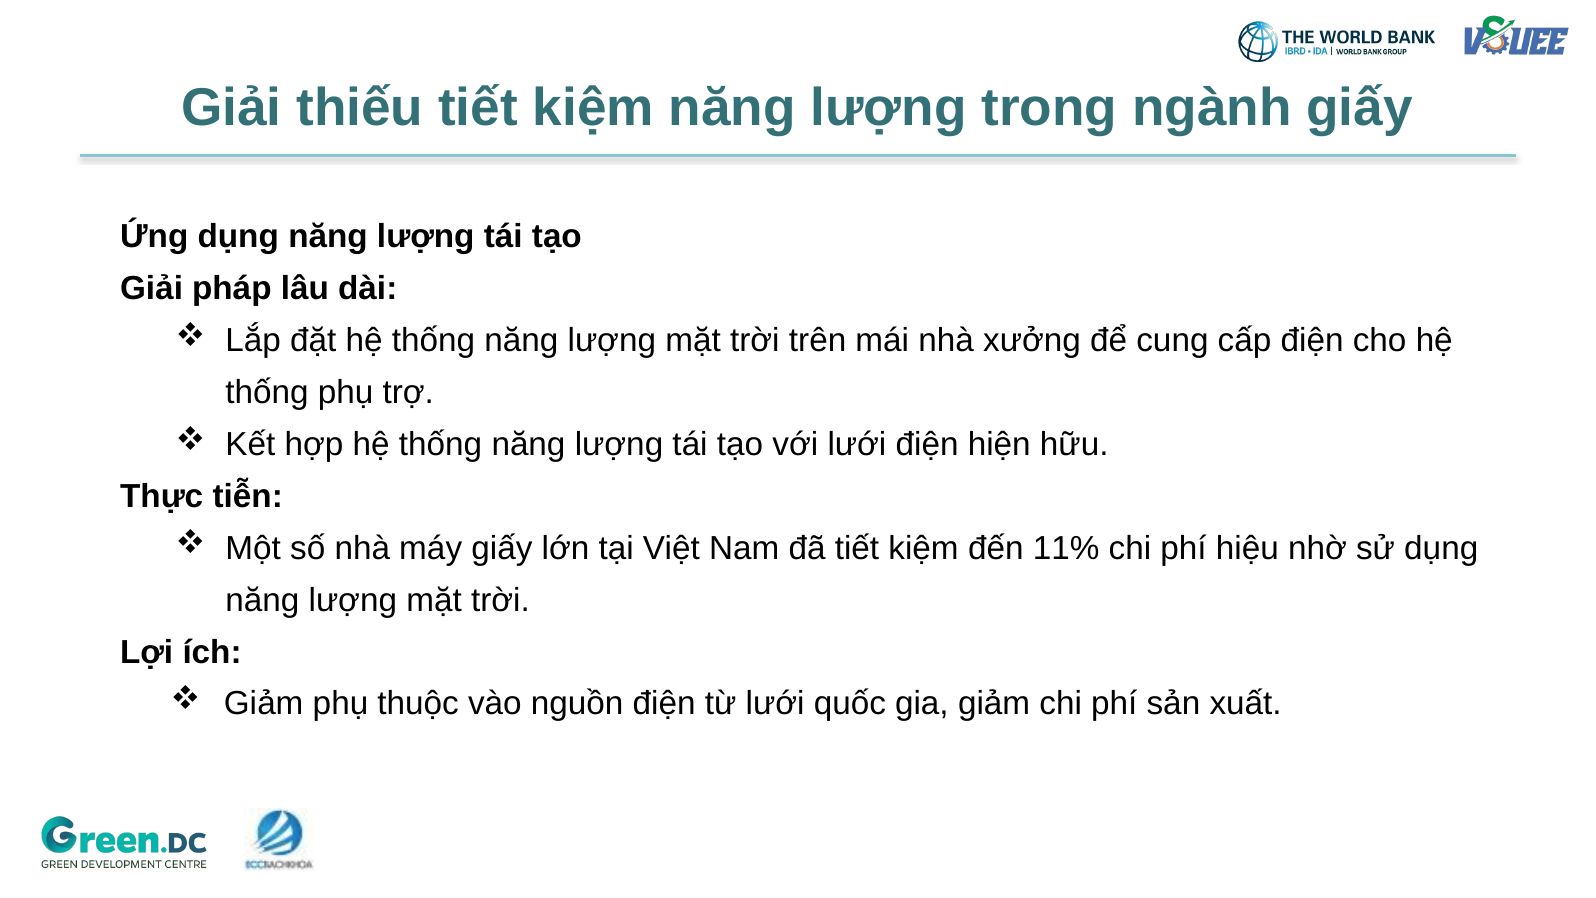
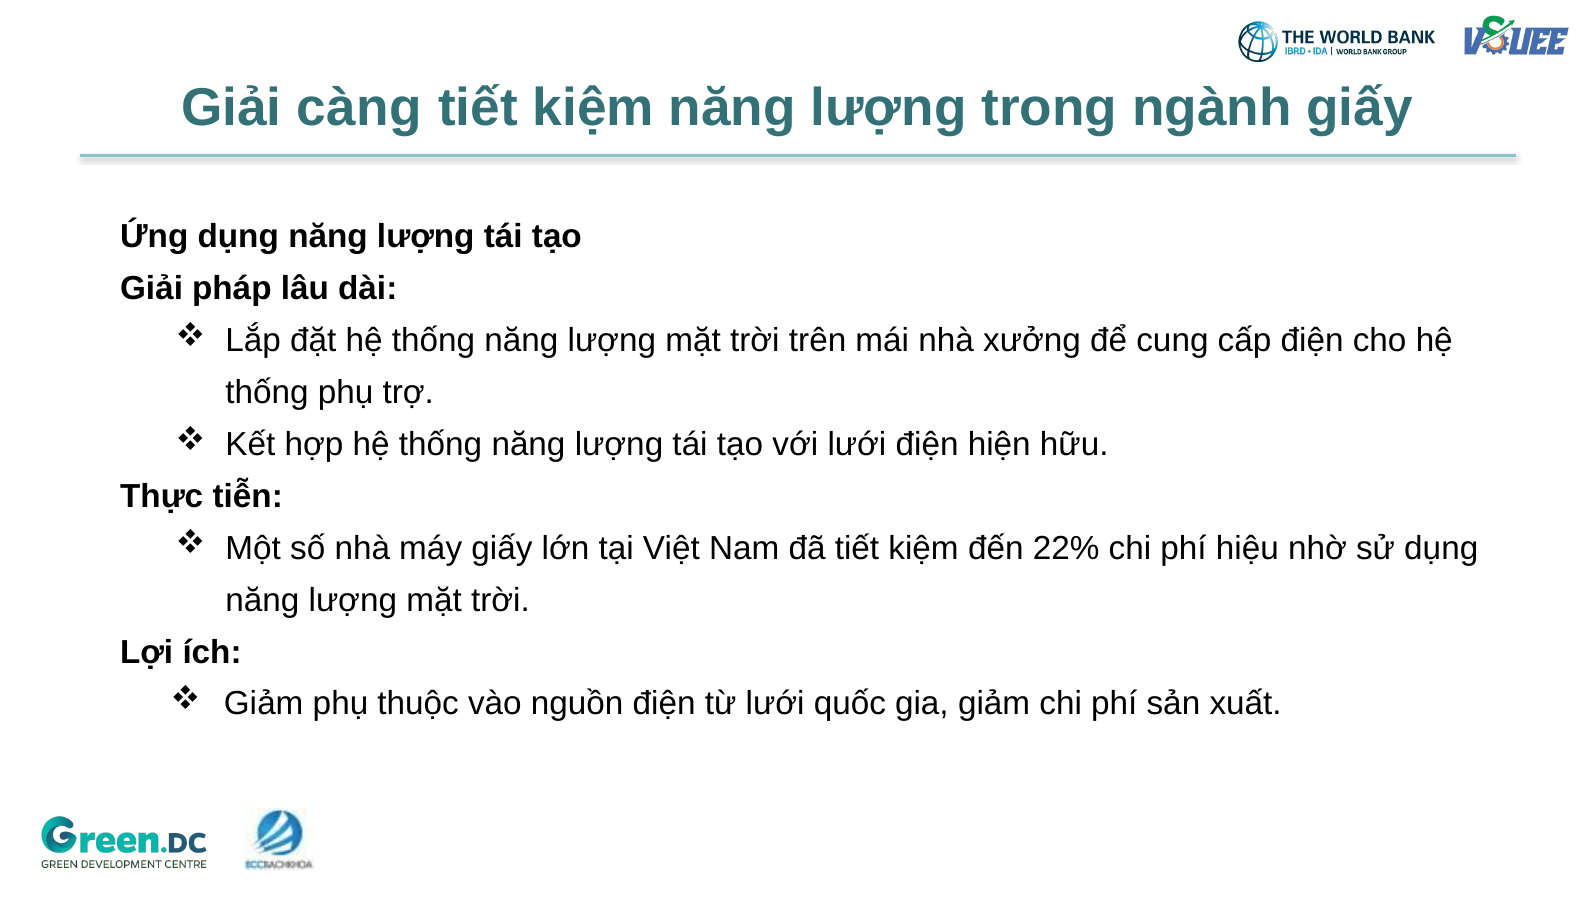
thiếu: thiếu -> càng
11%: 11% -> 22%
